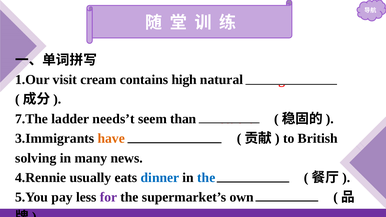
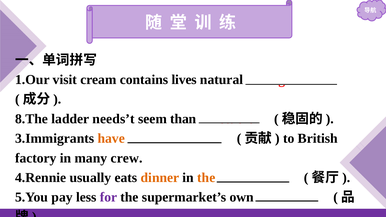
high: high -> lives
7.The: 7.The -> 8.The
solving: solving -> factory
news: news -> crew
dinner colour: blue -> orange
the at (206, 178) colour: blue -> orange
